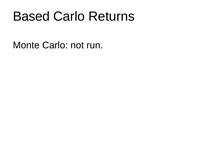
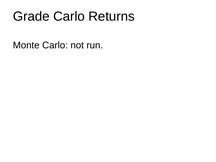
Based: Based -> Grade
